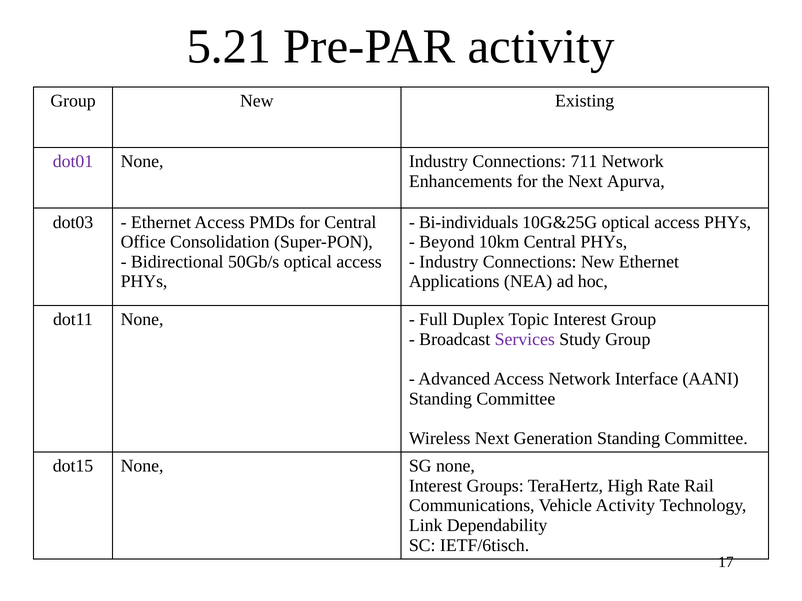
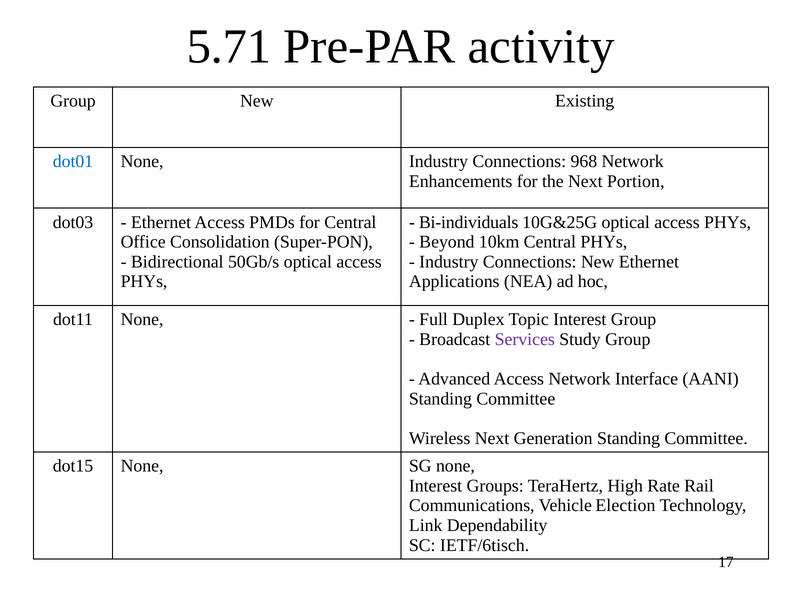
5.21: 5.21 -> 5.71
dot01 colour: purple -> blue
711: 711 -> 968
Apurva: Apurva -> Portion
Vehicle Activity: Activity -> Election
